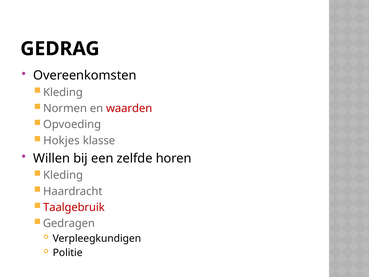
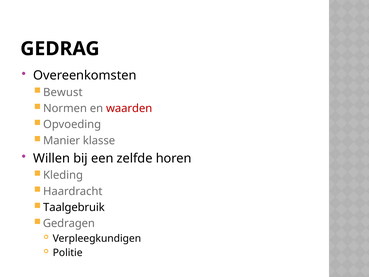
Kleding at (63, 92): Kleding -> Bewust
Hokjes: Hokjes -> Manier
Taalgebruik colour: red -> black
